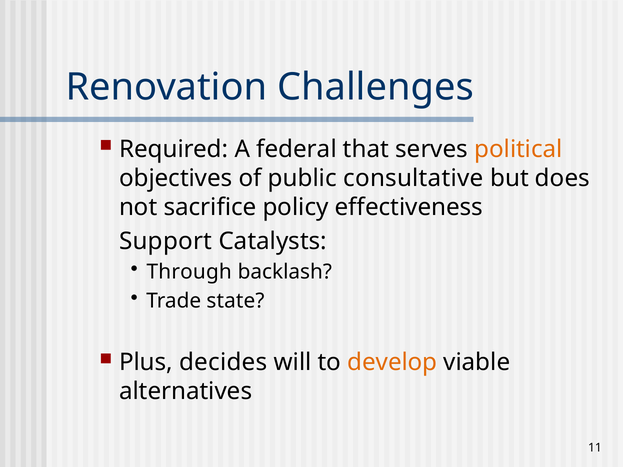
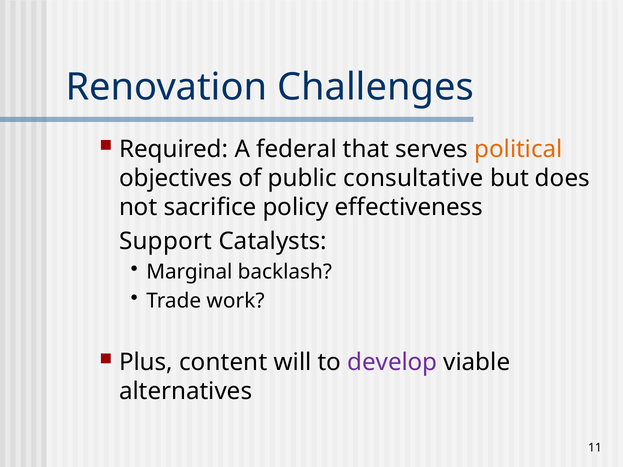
Through: Through -> Marginal
state: state -> work
decides: decides -> content
develop colour: orange -> purple
